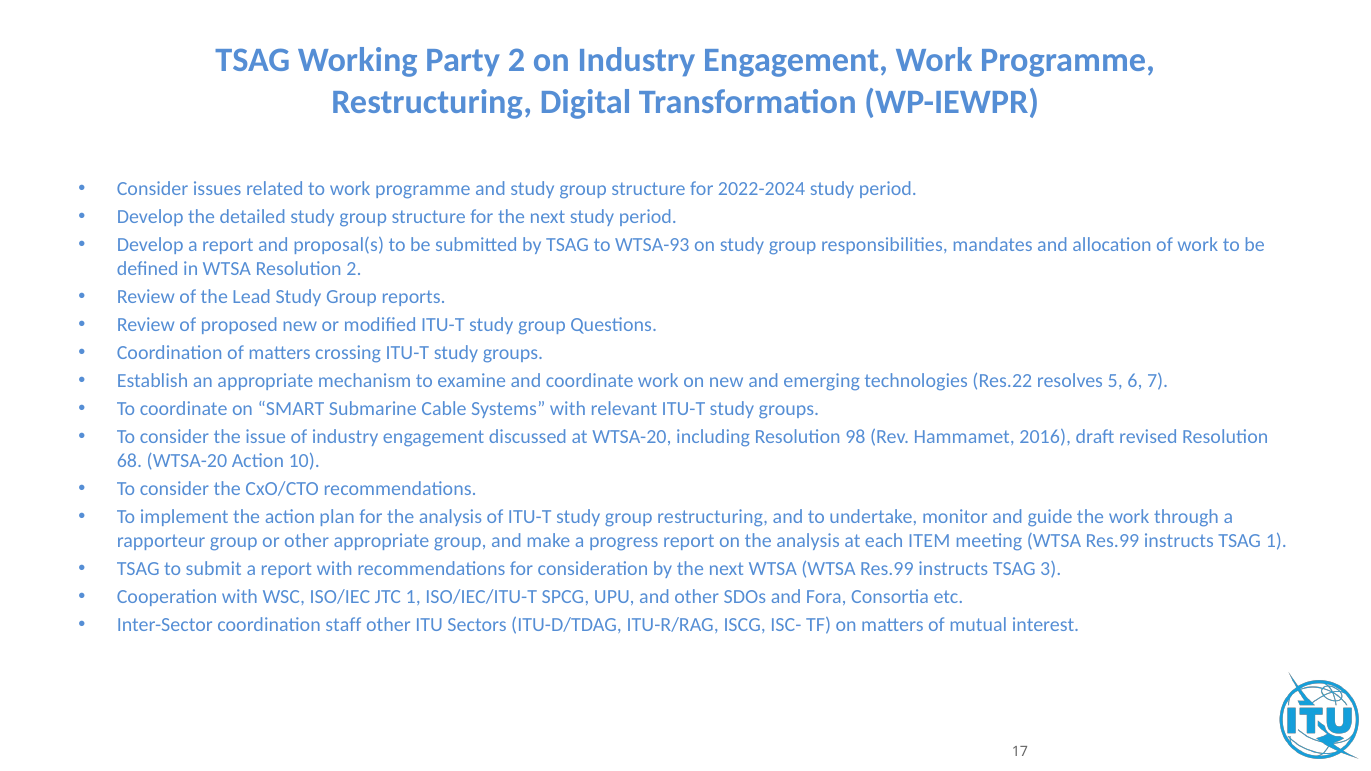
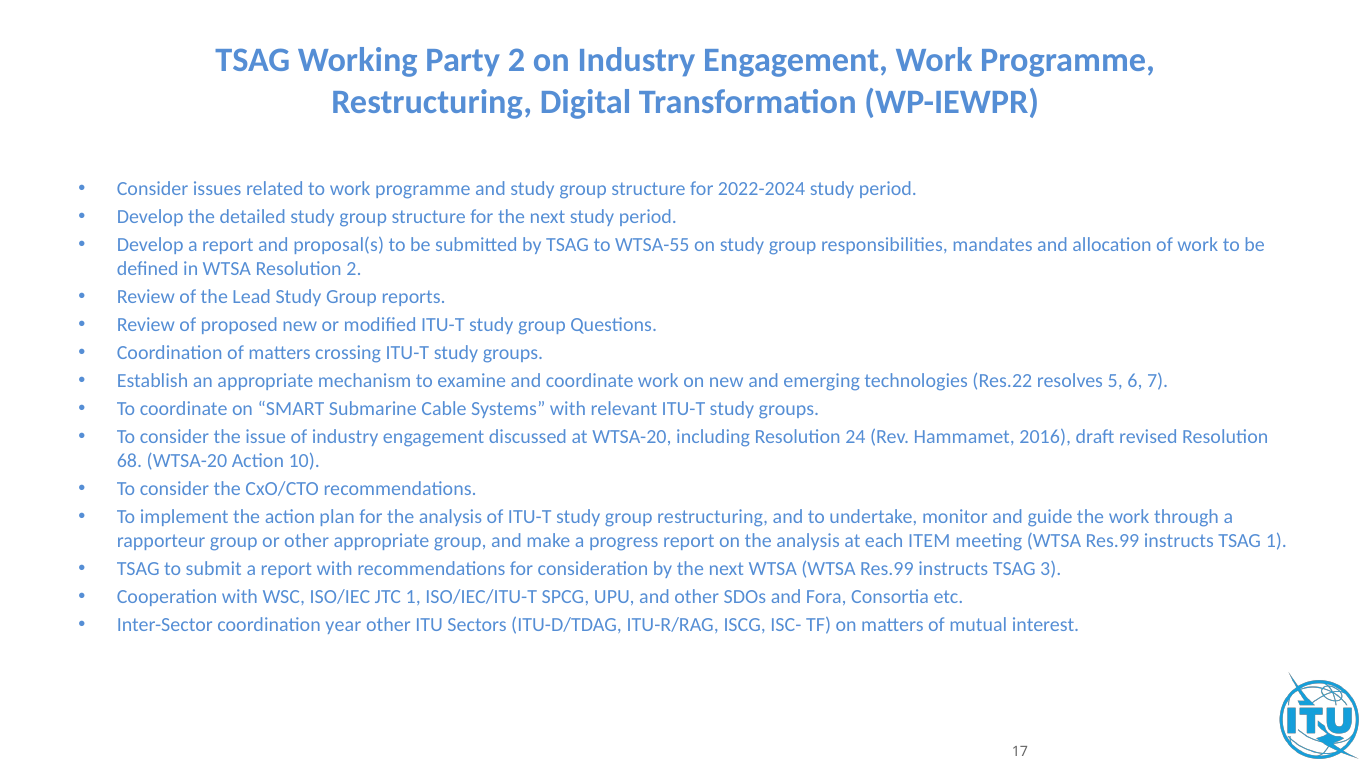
WTSA-93: WTSA-93 -> WTSA-55
98: 98 -> 24
staff: staff -> year
